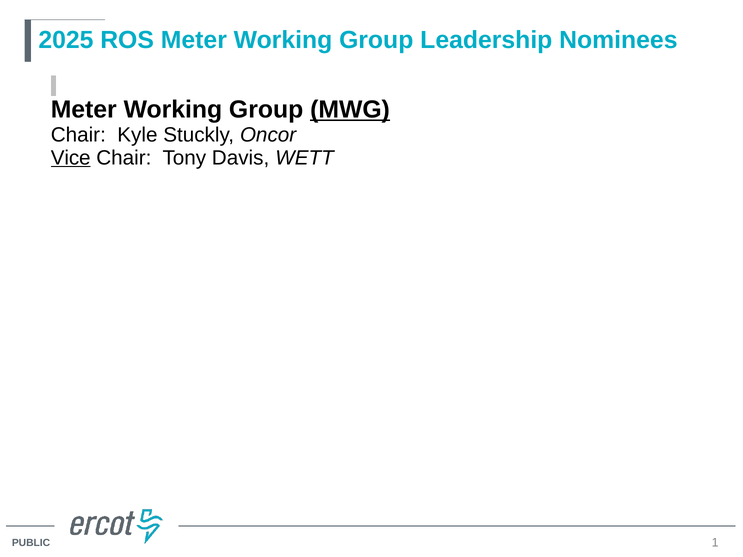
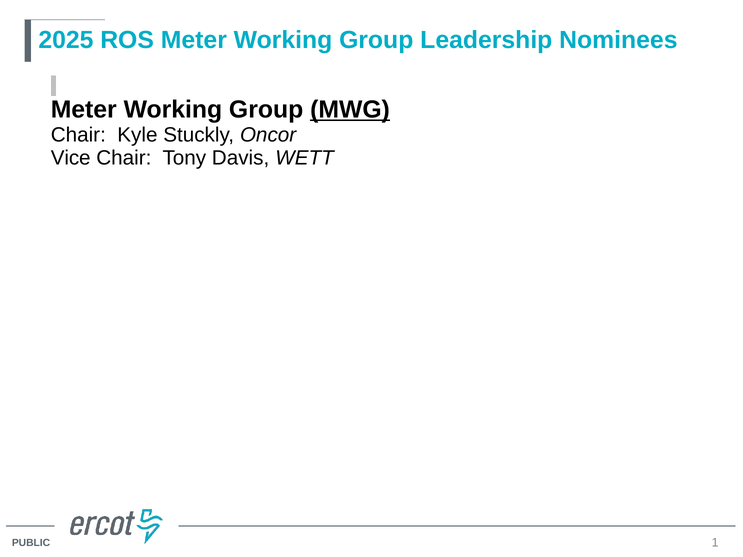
Vice underline: present -> none
